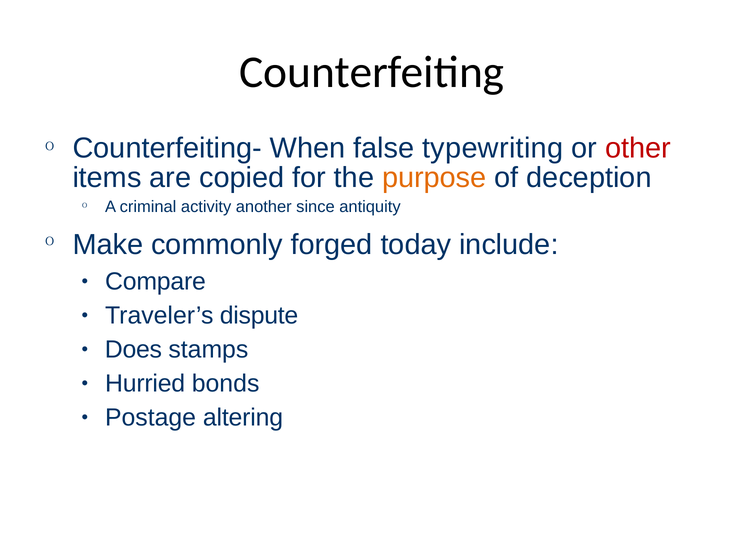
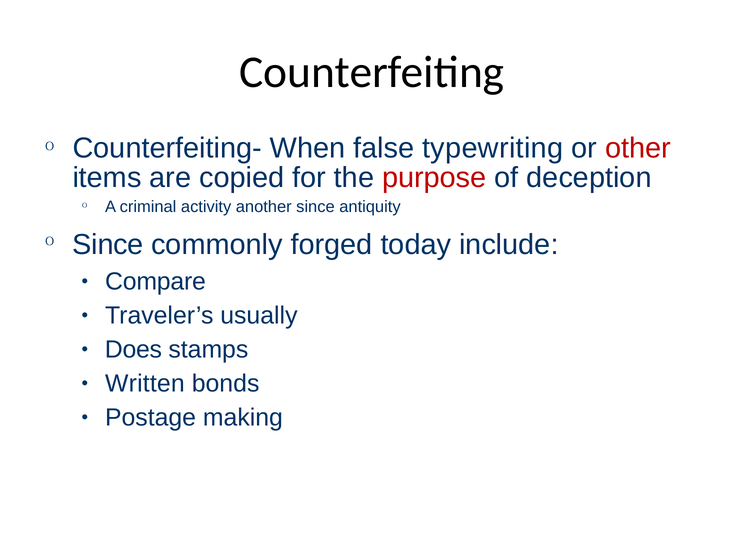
purpose colour: orange -> red
Make at (108, 245): Make -> Since
dispute: dispute -> usually
Hurried: Hurried -> Written
altering: altering -> making
